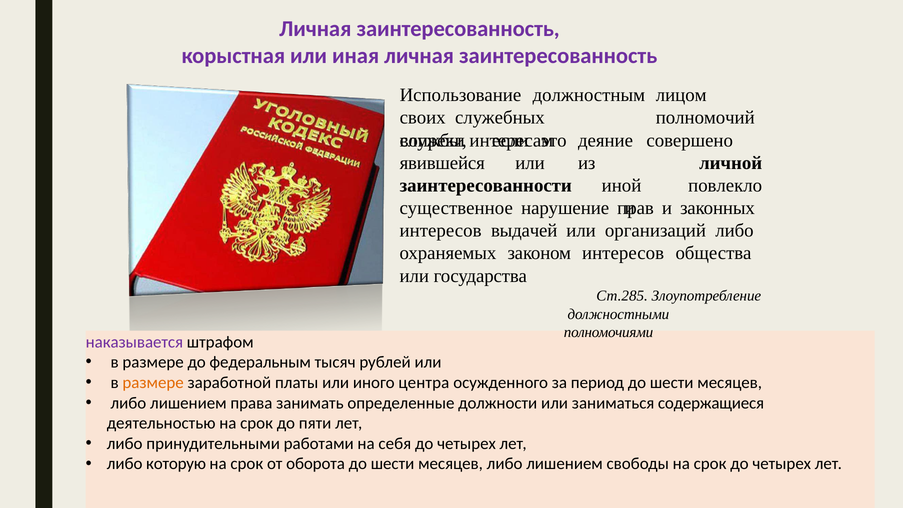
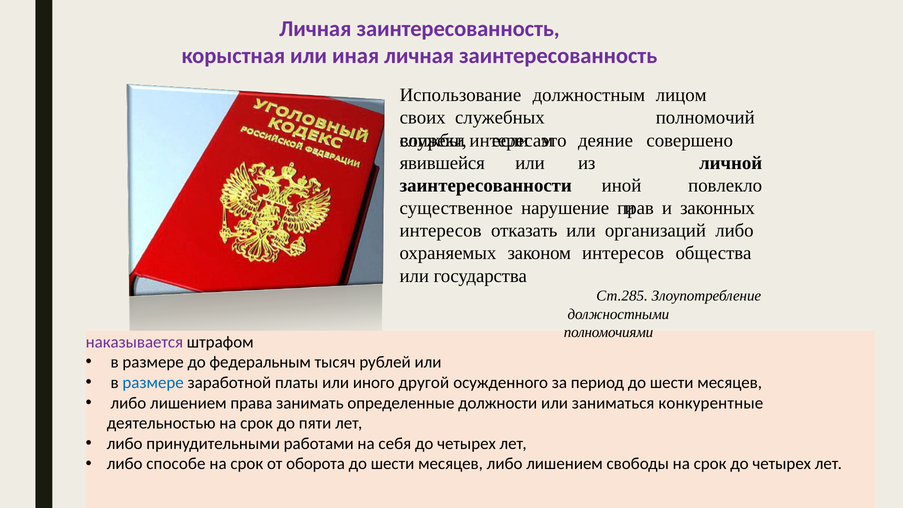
выдачей: выдачей -> отказать
размере at (153, 383) colour: orange -> blue
центра: центра -> другой
содержащиеся: содержащиеся -> конкурентные
которую: которую -> способе
